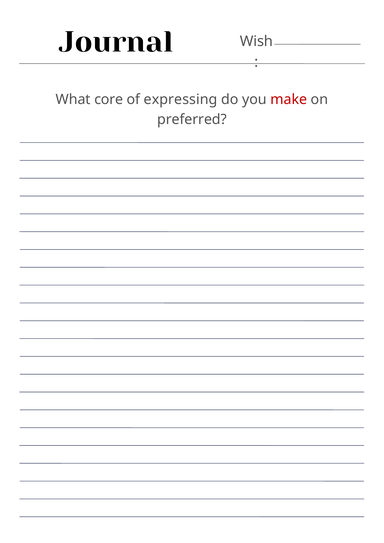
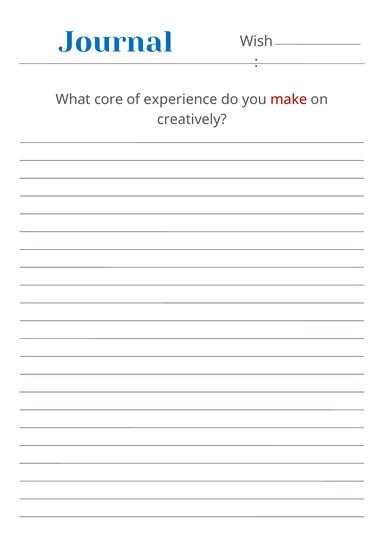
Journal colour: black -> blue
expressing: expressing -> experience
preferred: preferred -> creatively
